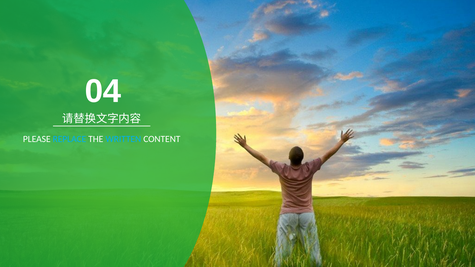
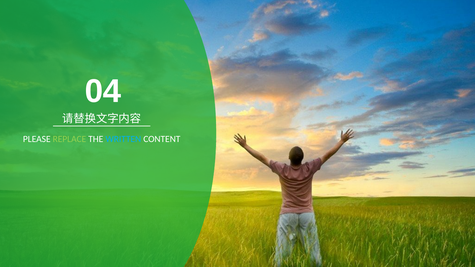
REPLACE colour: light blue -> light green
